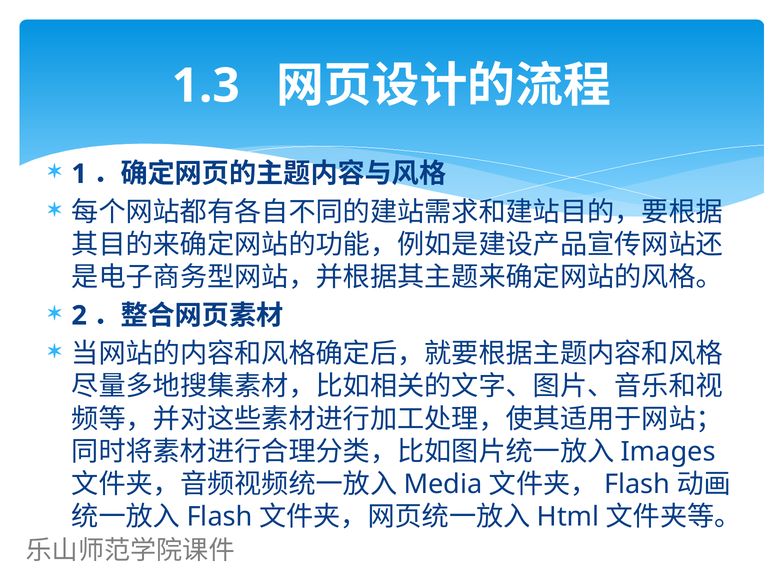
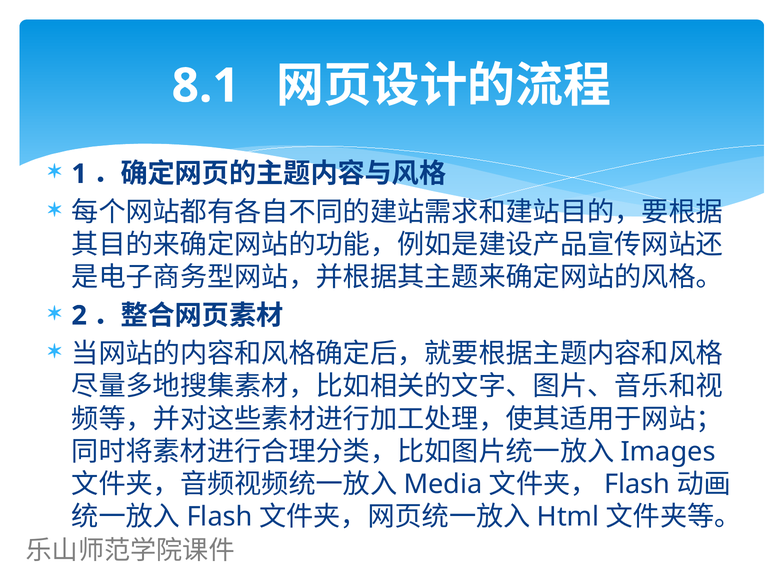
1.3: 1.3 -> 8.1
